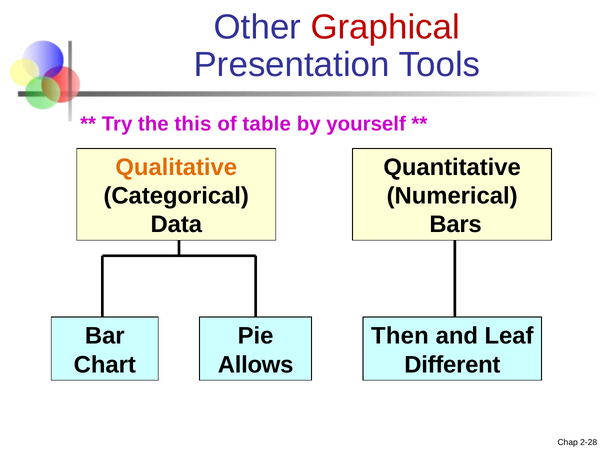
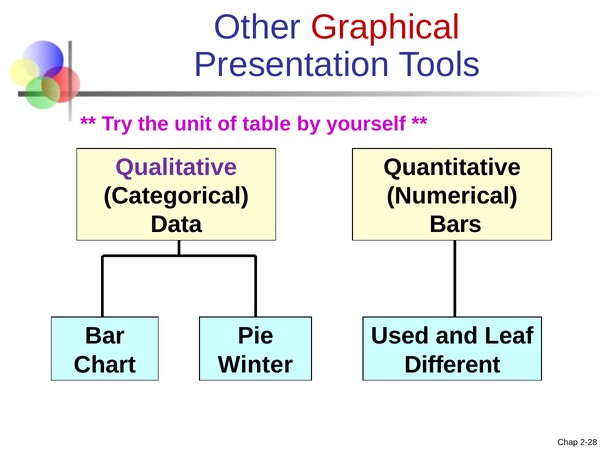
this: this -> unit
Qualitative colour: orange -> purple
Then: Then -> Used
Allows: Allows -> Winter
